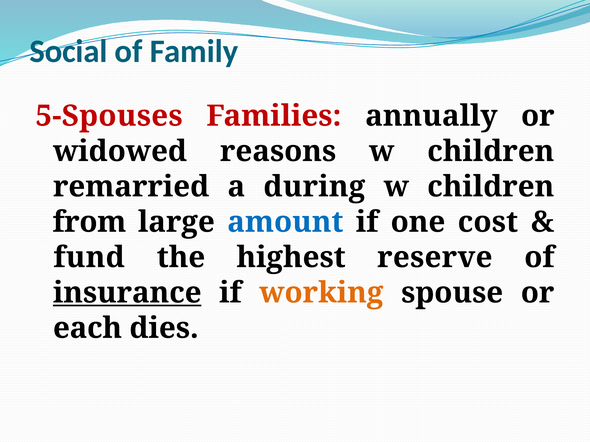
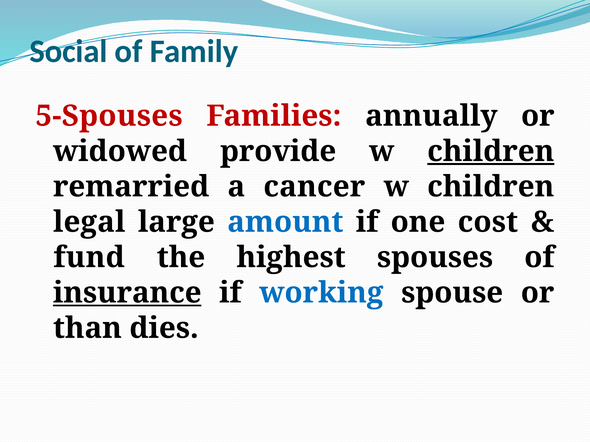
reasons: reasons -> provide
children at (491, 151) underline: none -> present
during: during -> cancer
from: from -> legal
reserve: reserve -> spouses
working colour: orange -> blue
each: each -> than
